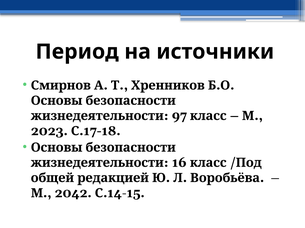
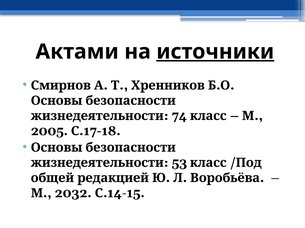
Период: Период -> Актами
источники underline: none -> present
97: 97 -> 74
2023: 2023 -> 2005
16: 16 -> 53
2042: 2042 -> 2032
